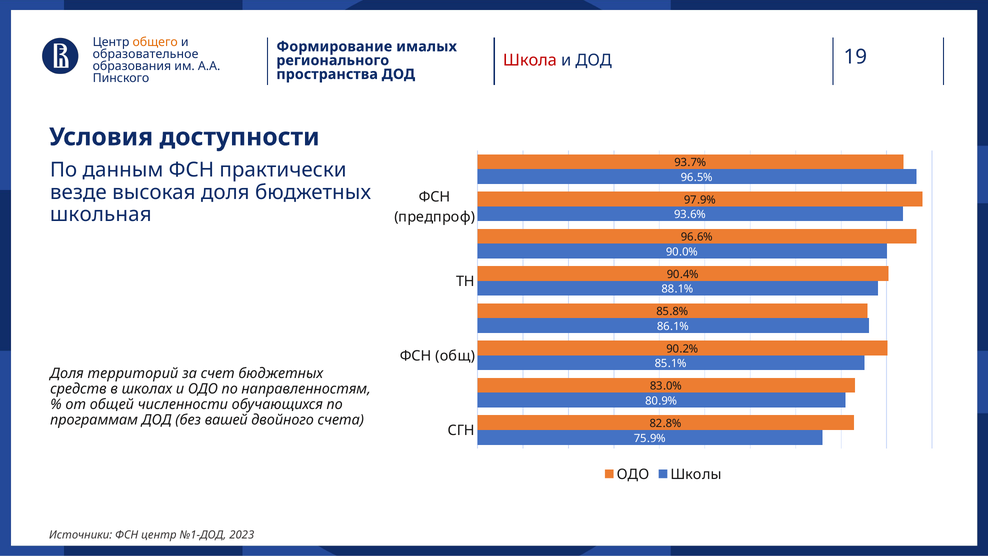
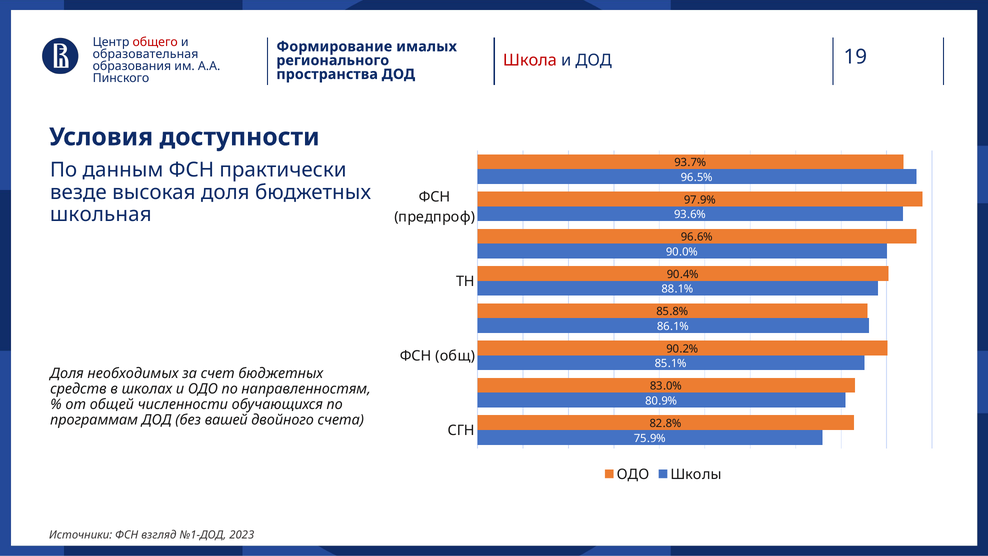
общего colour: orange -> red
образовательное: образовательное -> образовательная
территорий: территорий -> необходимых
ФСН центр: центр -> взгляд
